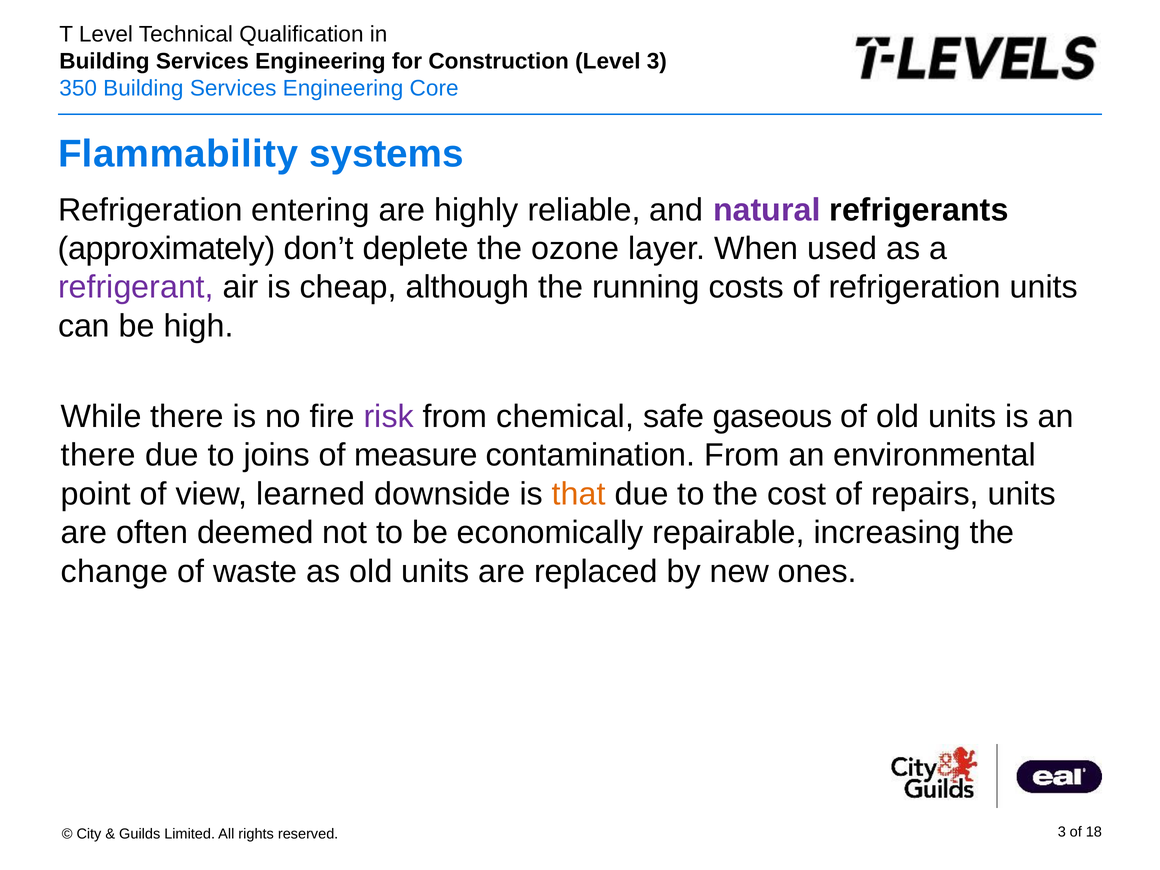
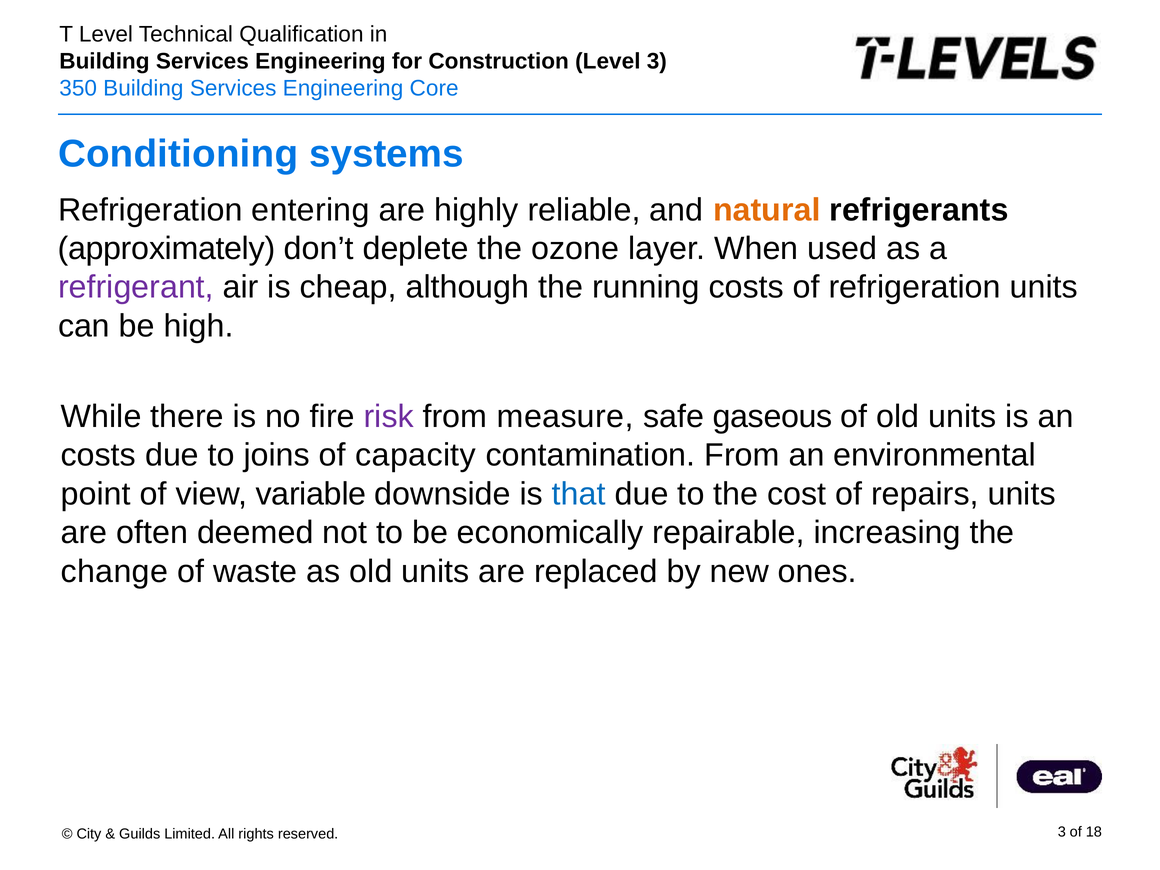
Flammability: Flammability -> Conditioning
natural colour: purple -> orange
chemical: chemical -> measure
there at (98, 455): there -> costs
measure: measure -> capacity
learned: learned -> variable
that colour: orange -> blue
